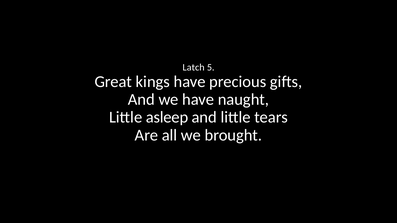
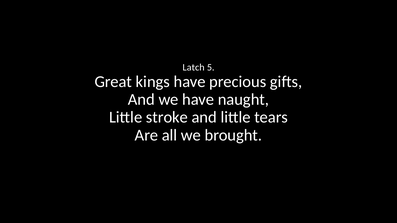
asleep: asleep -> stroke
